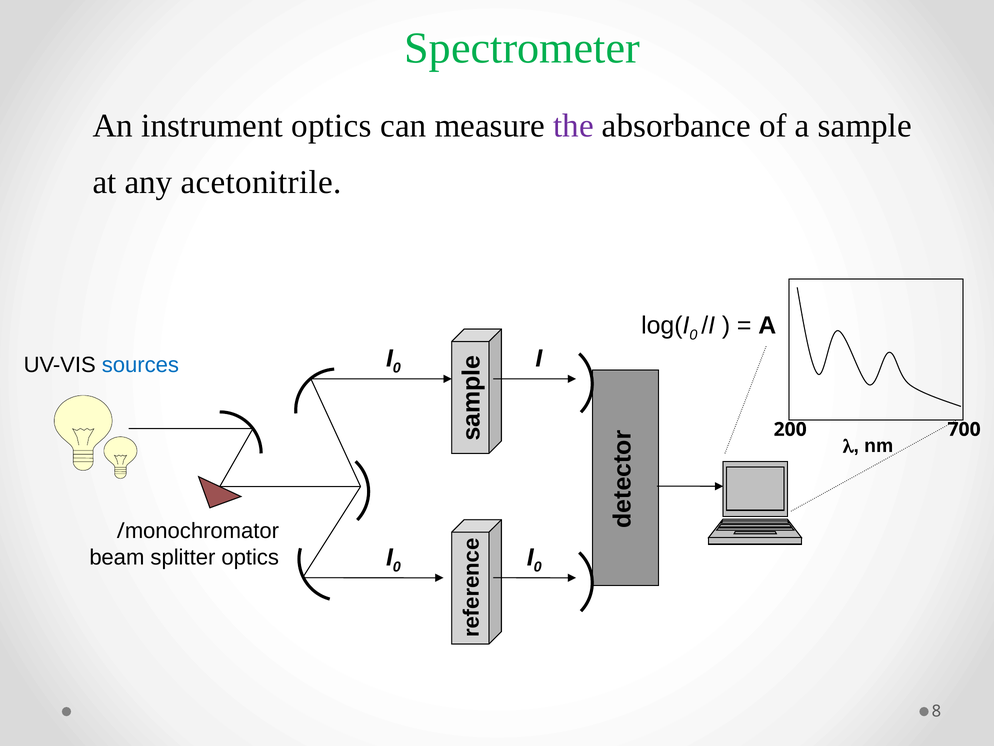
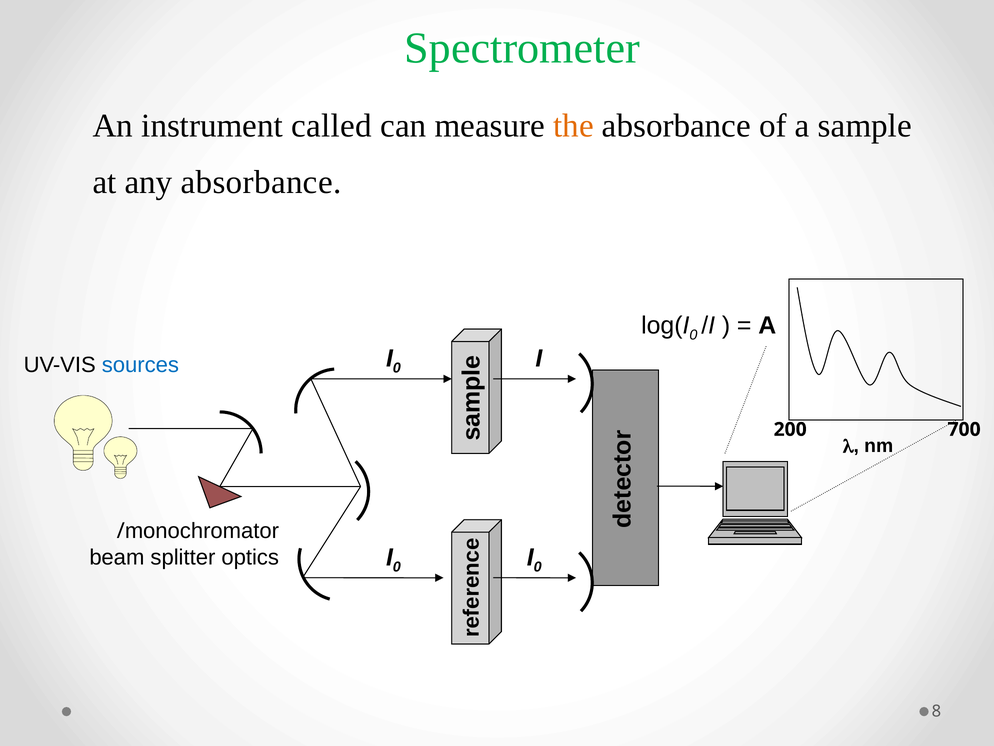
instrument optics: optics -> called
the colour: purple -> orange
any acetonitrile: acetonitrile -> absorbance
